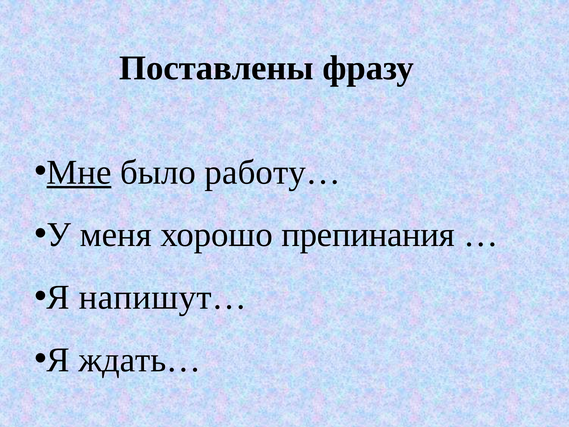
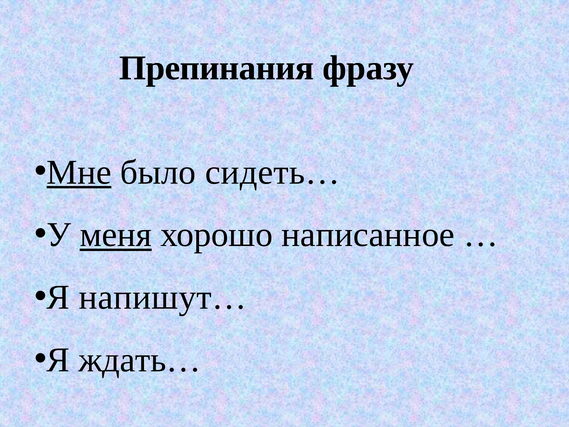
Поставлены: Поставлены -> Препинания
работу…: работу… -> сидеть…
меня underline: none -> present
препинания: препинания -> написанное
